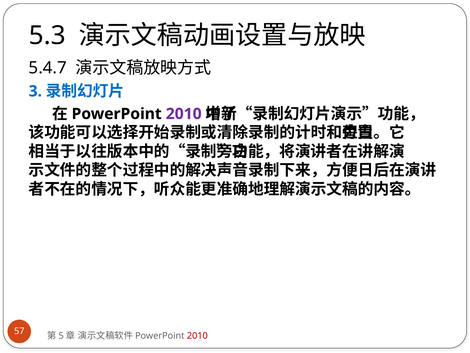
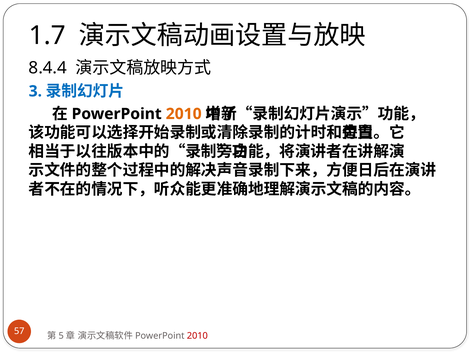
5.3: 5.3 -> 1.7
5.4.7: 5.4.7 -> 8.4.4
2010 at (184, 114) colour: purple -> orange
